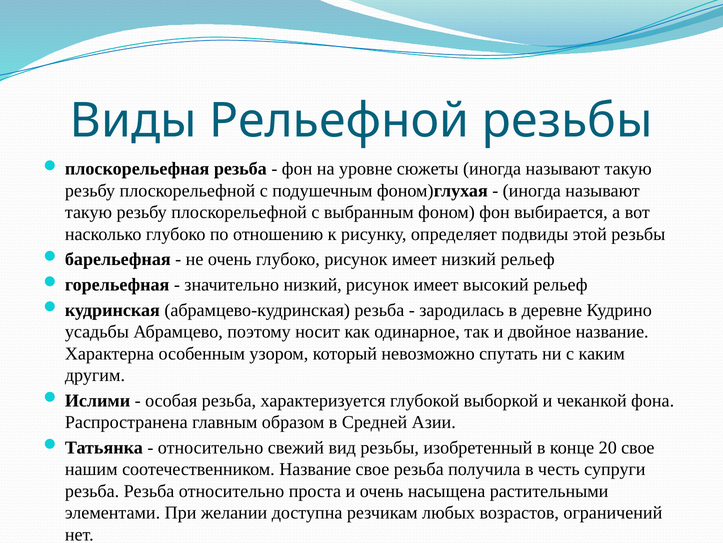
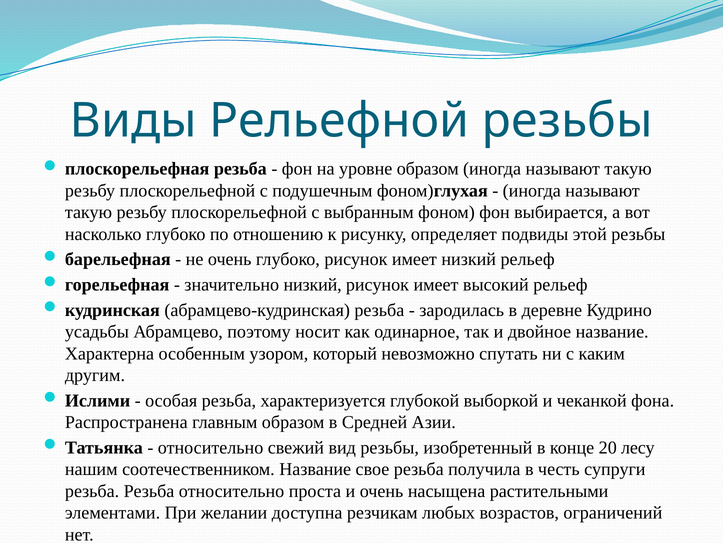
уровне сюжеты: сюжеты -> образом
20 свое: свое -> лесу
